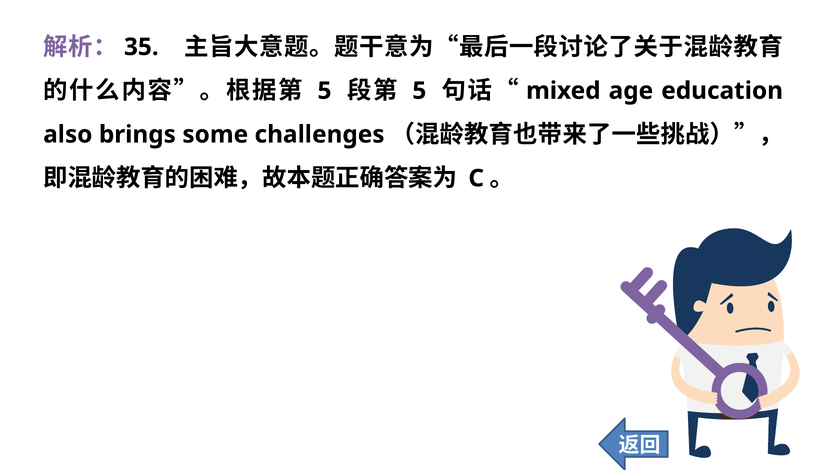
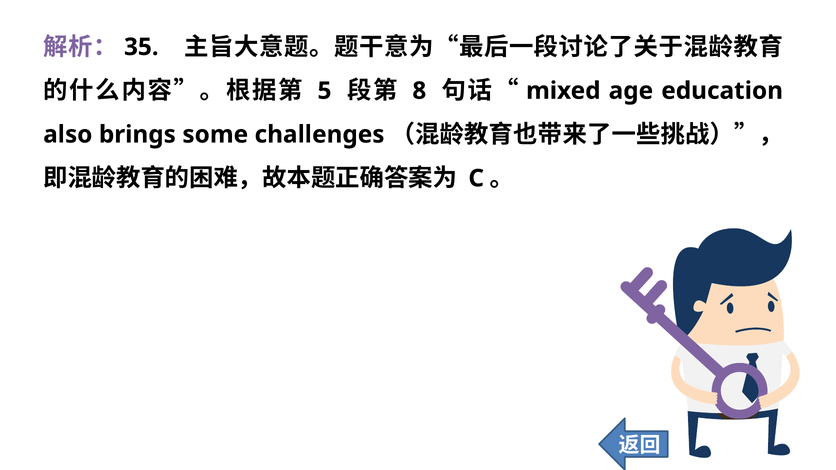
5 at (419, 91): 5 -> 8
